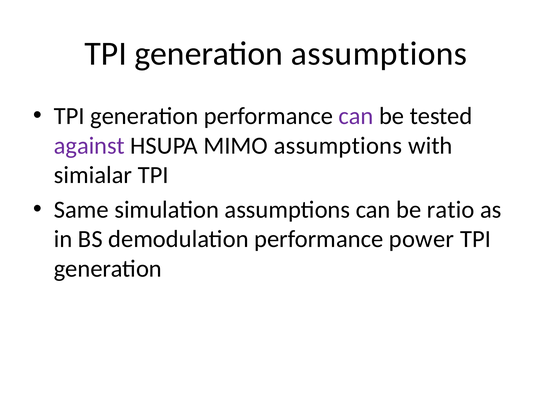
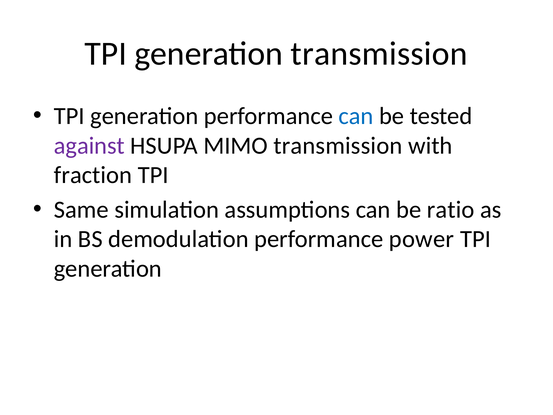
generation assumptions: assumptions -> transmission
can at (356, 116) colour: purple -> blue
MIMO assumptions: assumptions -> transmission
simialar: simialar -> fraction
